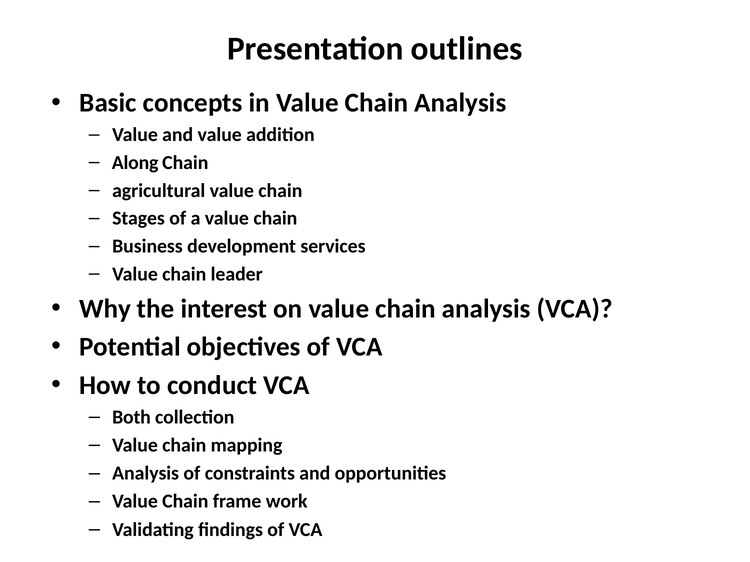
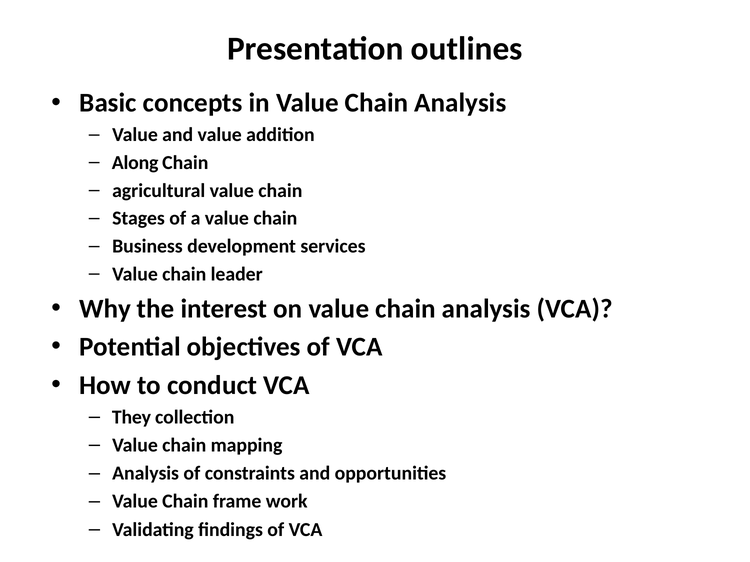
Both: Both -> They
